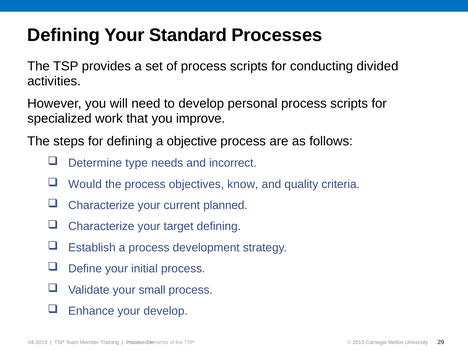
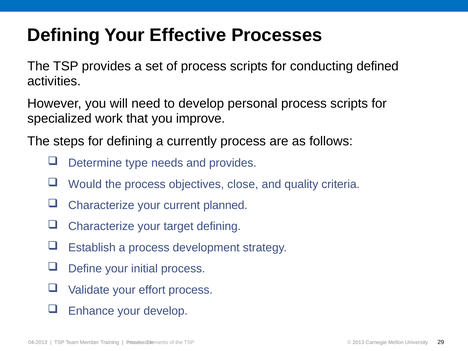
Standard: Standard -> Effective
divided: divided -> defined
objective: objective -> currently
and incorrect: incorrect -> provides
know: know -> close
small: small -> effort
